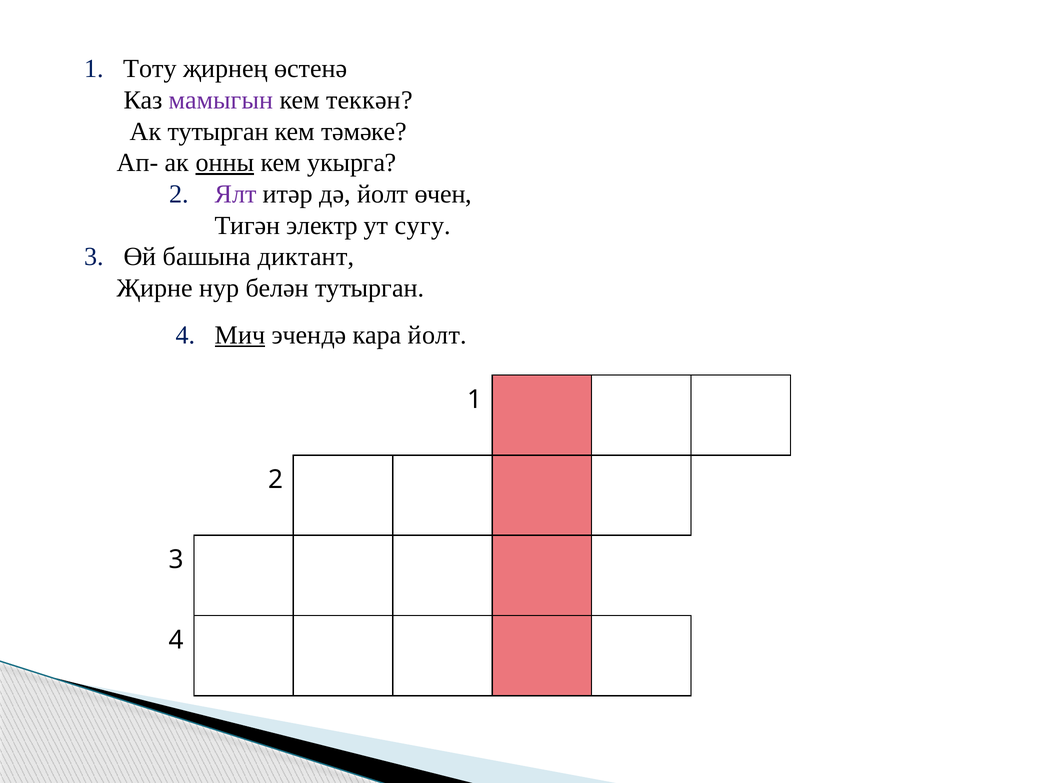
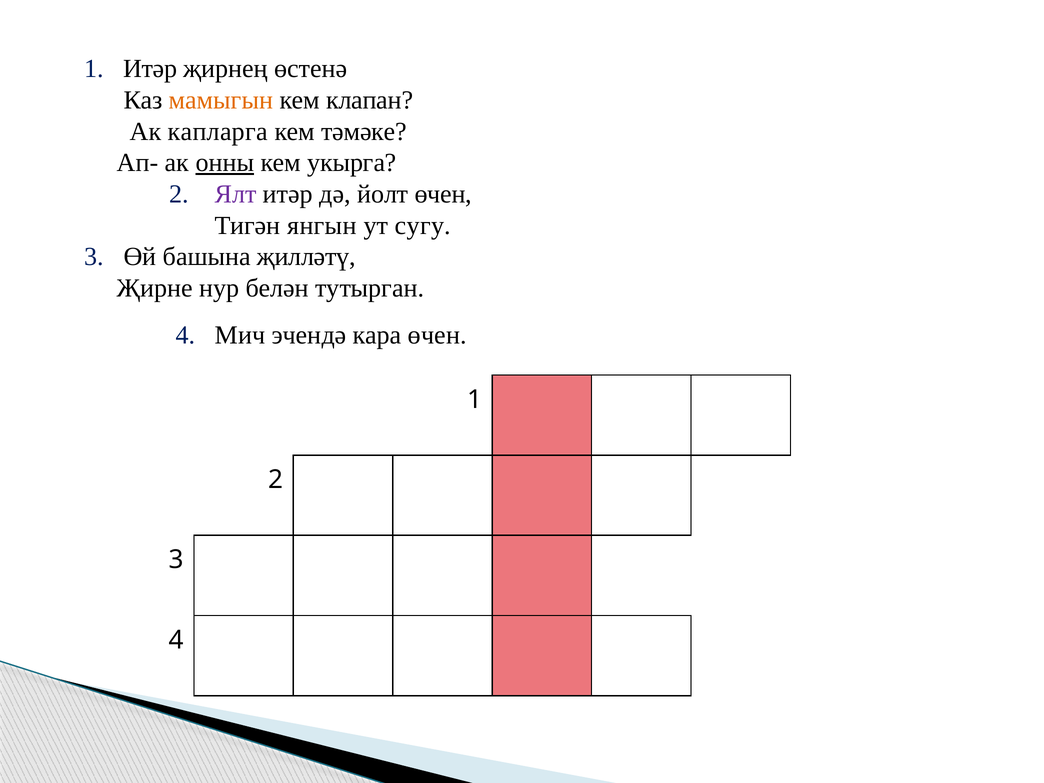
1 Тоту: Тоту -> Итәр
мамыгын colour: purple -> orange
теккән: теккән -> клапан
Ак тутырган: тутырган -> капларга
электр: электр -> янгын
диктант: диктант -> җилләтү
Мич underline: present -> none
кара йолт: йолт -> өчен
